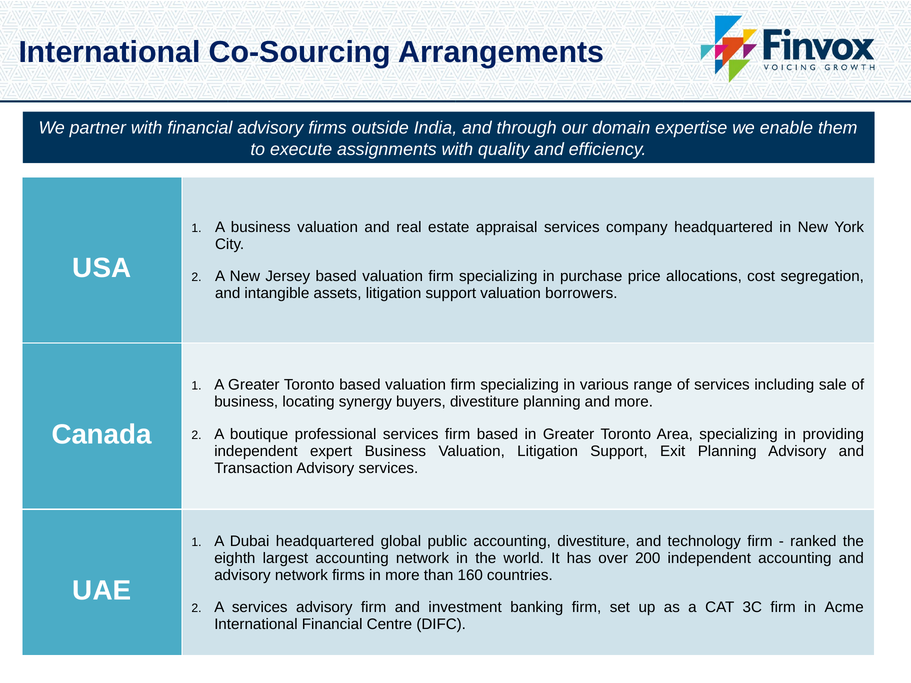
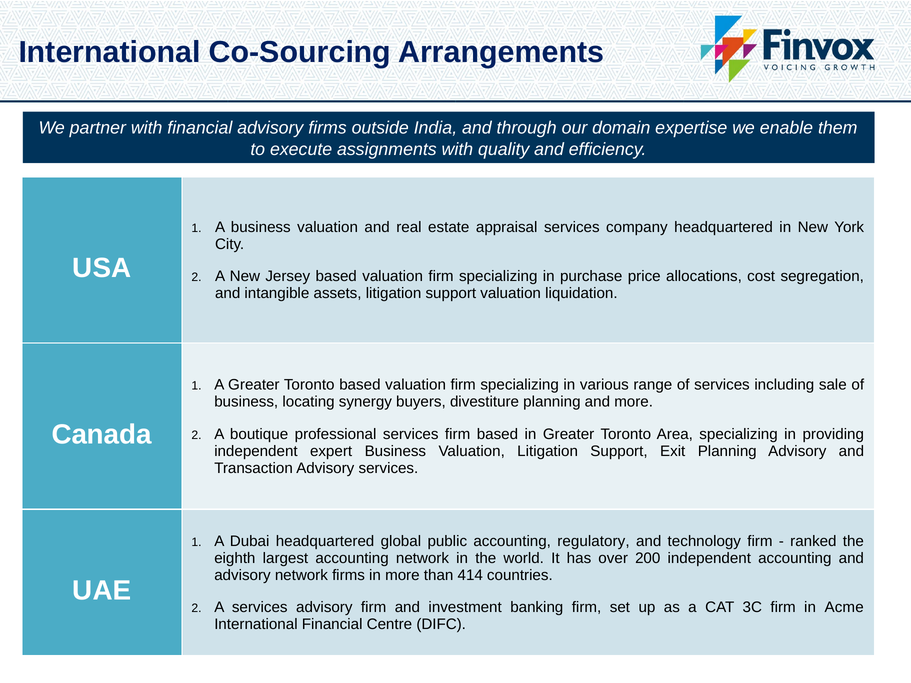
borrowers: borrowers -> liquidation
accounting divestiture: divestiture -> regulatory
160: 160 -> 414
